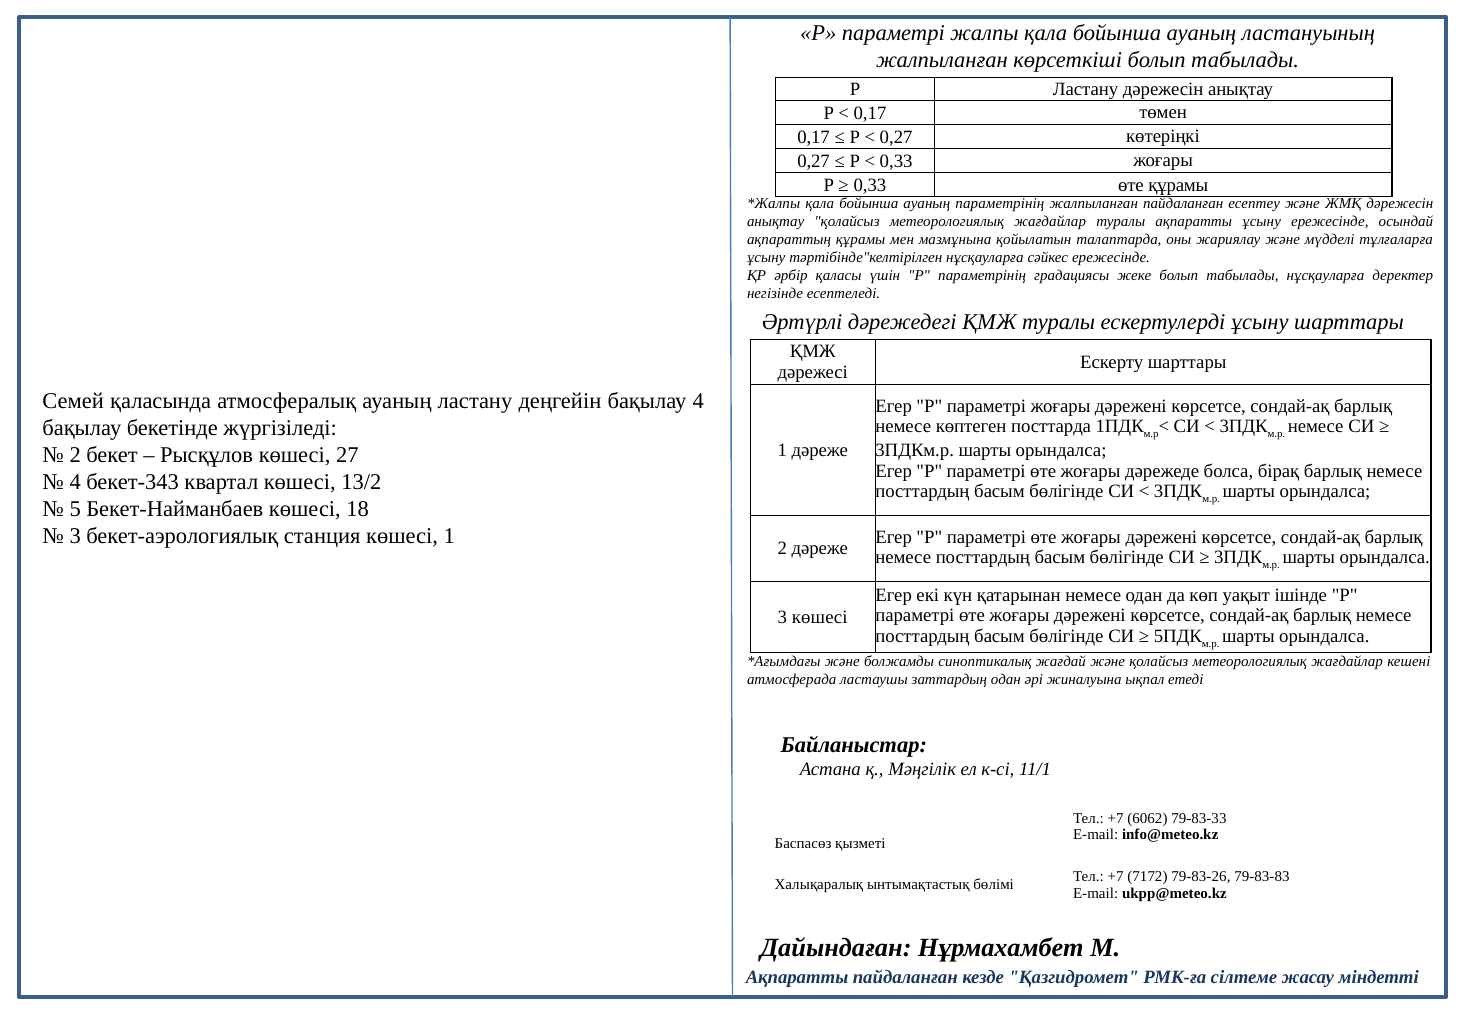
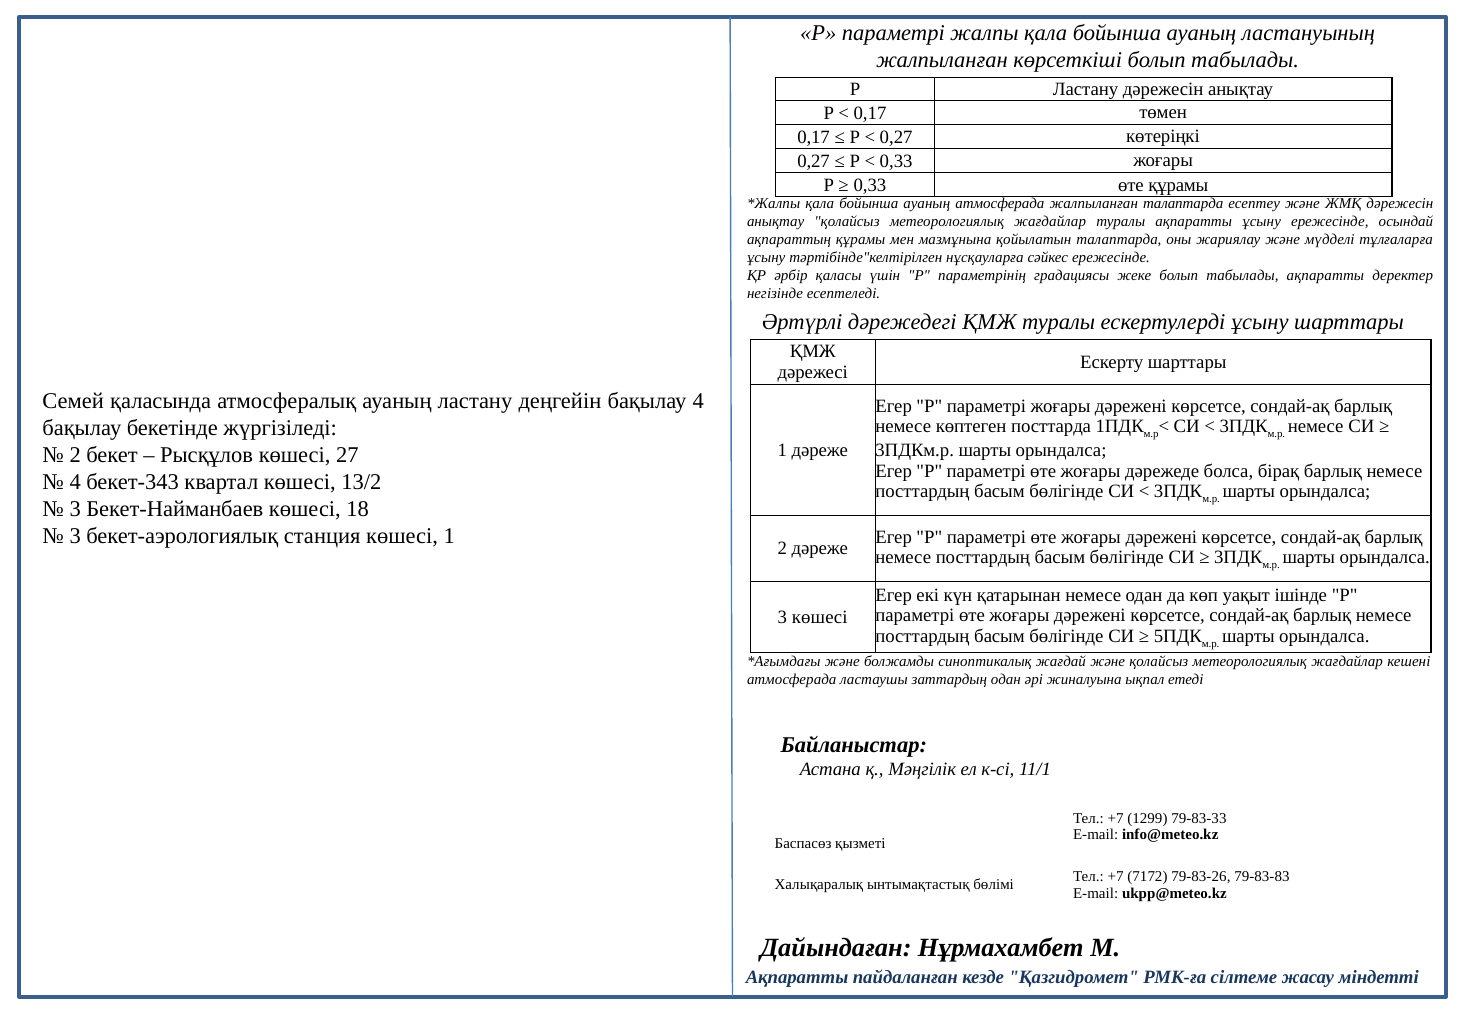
ауаның параметрінің: параметрінің -> атмосферада
жалпыланған пайдаланған: пайдаланған -> талаптарда
табылады нұсқауларға: нұсқауларға -> ақпаратты
5 at (75, 509): 5 -> 3
6062: 6062 -> 1299
